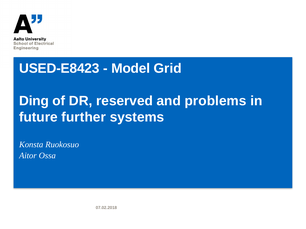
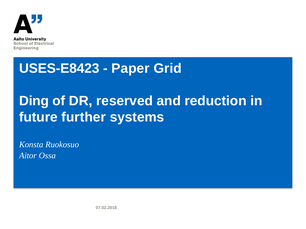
USED-E8423: USED-E8423 -> USES-E8423
Model: Model -> Paper
problems: problems -> reduction
